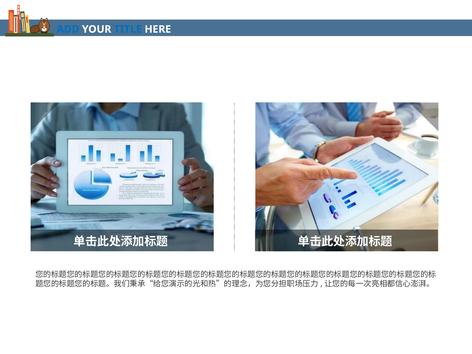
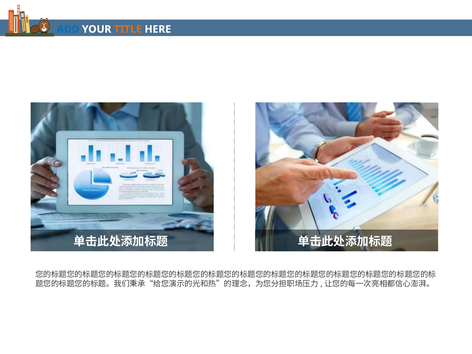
TITLE colour: blue -> orange
